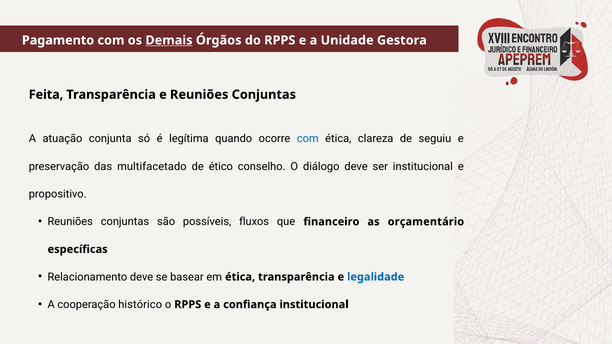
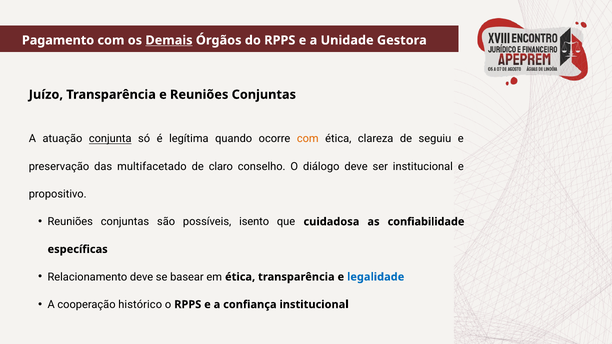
Feita: Feita -> Juízo
conjunta underline: none -> present
com at (308, 139) colour: blue -> orange
ético: ético -> claro
fluxos: fluxos -> isento
financeiro: financeiro -> cuidadosa
orçamentário: orçamentário -> confiabilidade
